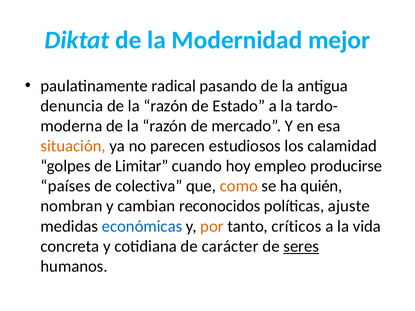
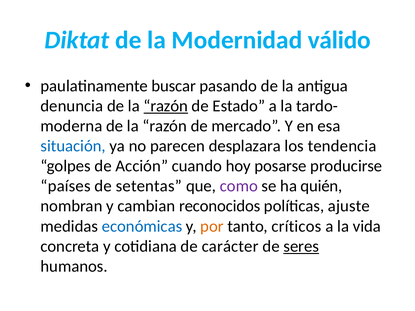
mejor: mejor -> válido
radical: radical -> buscar
razón at (166, 106) underline: none -> present
situación colour: orange -> blue
estudiosos: estudiosos -> desplazara
calamidad: calamidad -> tendencia
Limitar: Limitar -> Acción
empleo: empleo -> posarse
colectiva: colectiva -> setentas
como colour: orange -> purple
